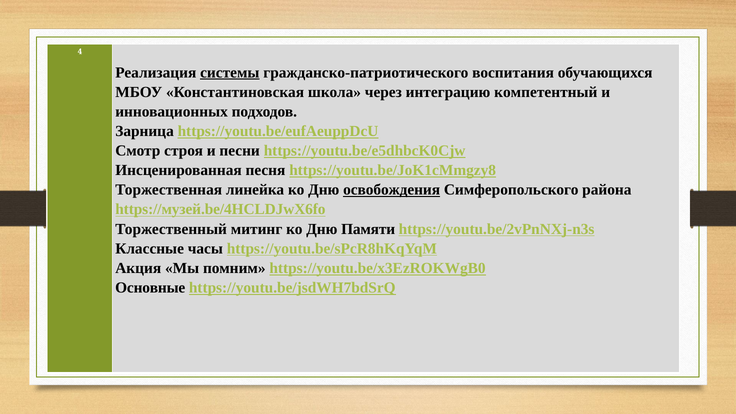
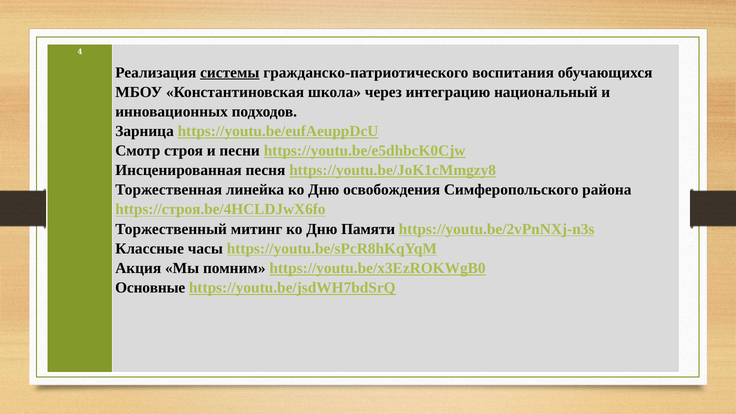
компетентный: компетентный -> национальный
освобождения underline: present -> none
https://музей.be/4HCLDJwX6fo: https://музей.be/4HCLDJwX6fo -> https://строя.be/4HCLDJwX6fo
